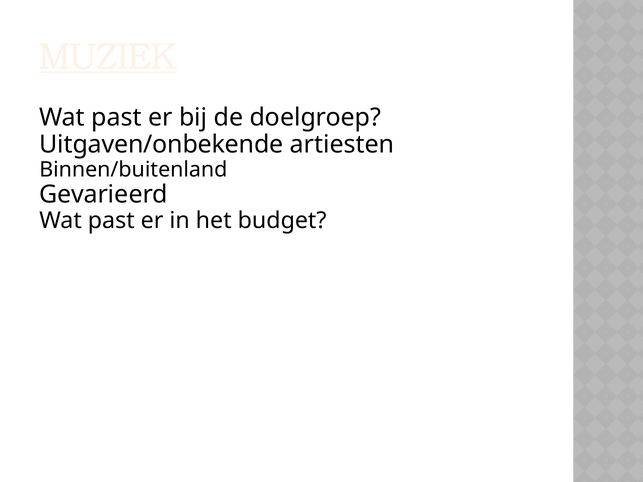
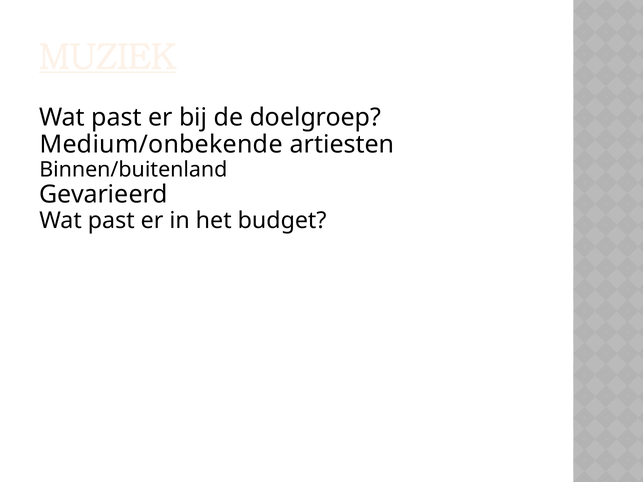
Uitgaven/onbekende: Uitgaven/onbekende -> Medium/onbekende
